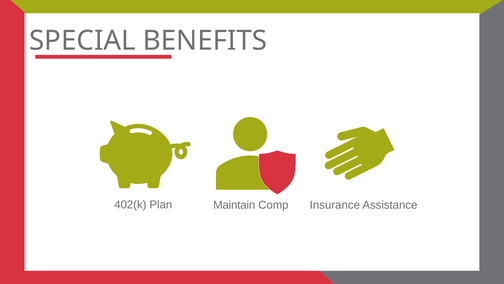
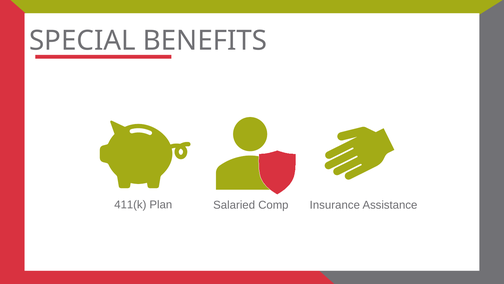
402(k: 402(k -> 411(k
Maintain: Maintain -> Salaried
